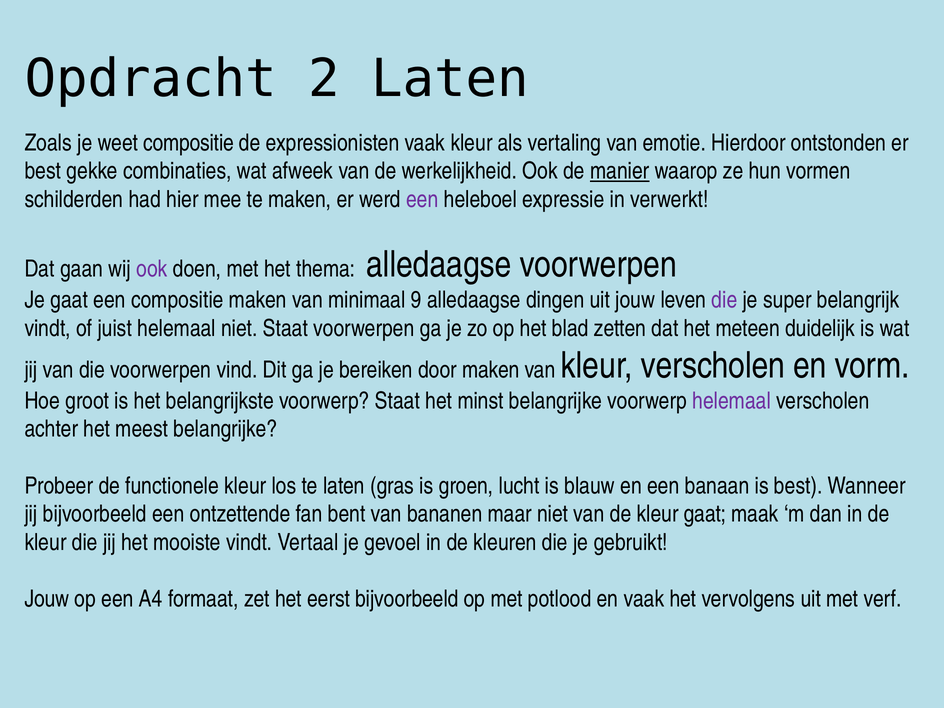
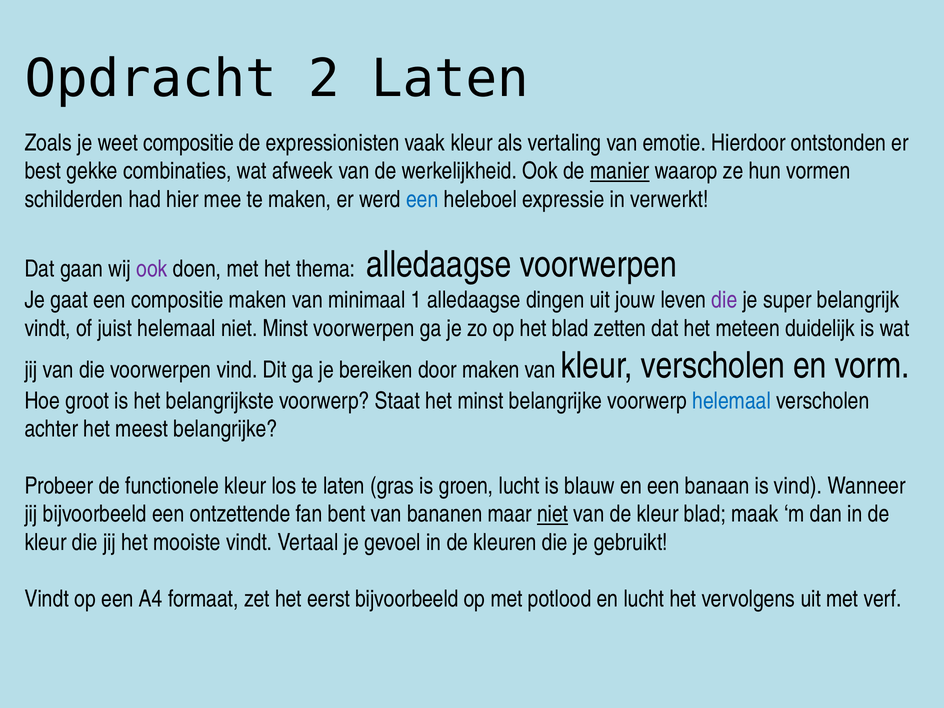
een at (422, 199) colour: purple -> blue
9: 9 -> 1
niet Staat: Staat -> Minst
helemaal at (732, 401) colour: purple -> blue
is best: best -> vind
niet at (553, 514) underline: none -> present
kleur gaat: gaat -> blad
Jouw at (47, 599): Jouw -> Vindt
en vaak: vaak -> lucht
